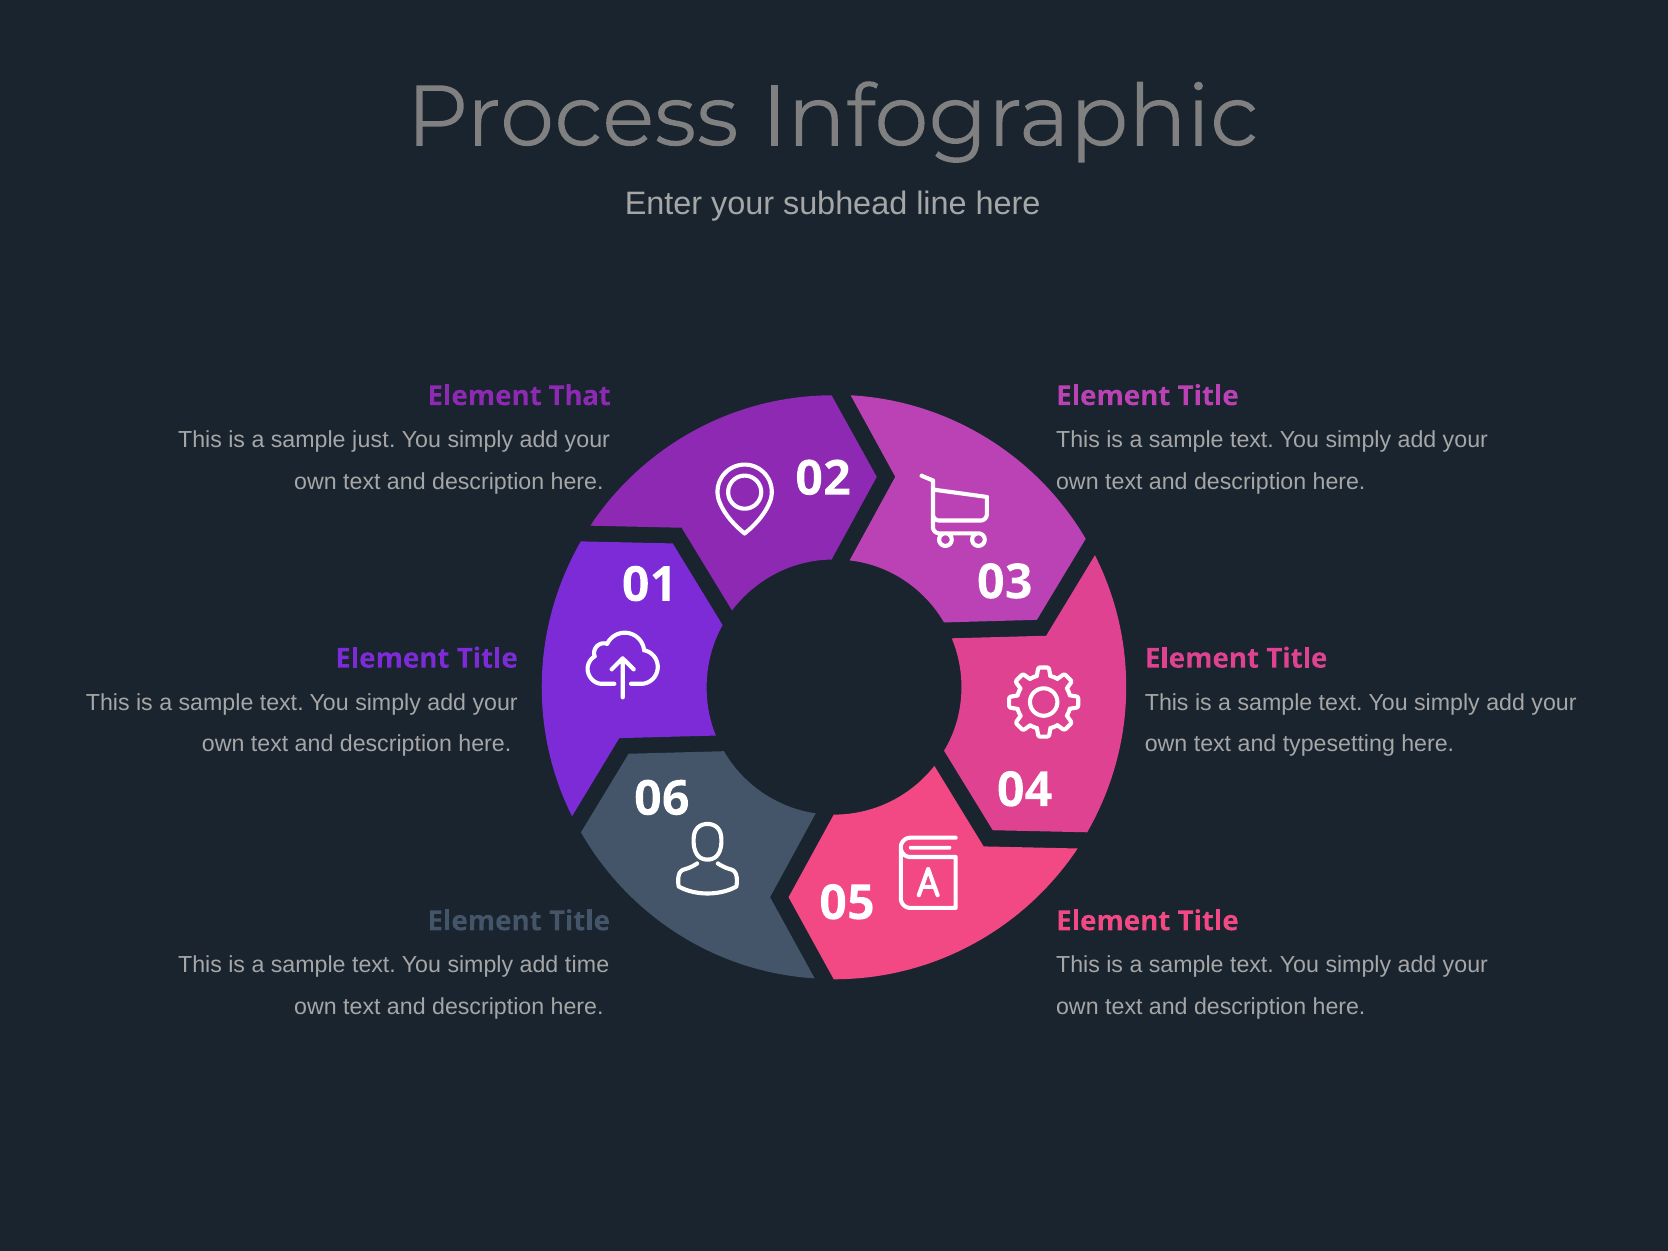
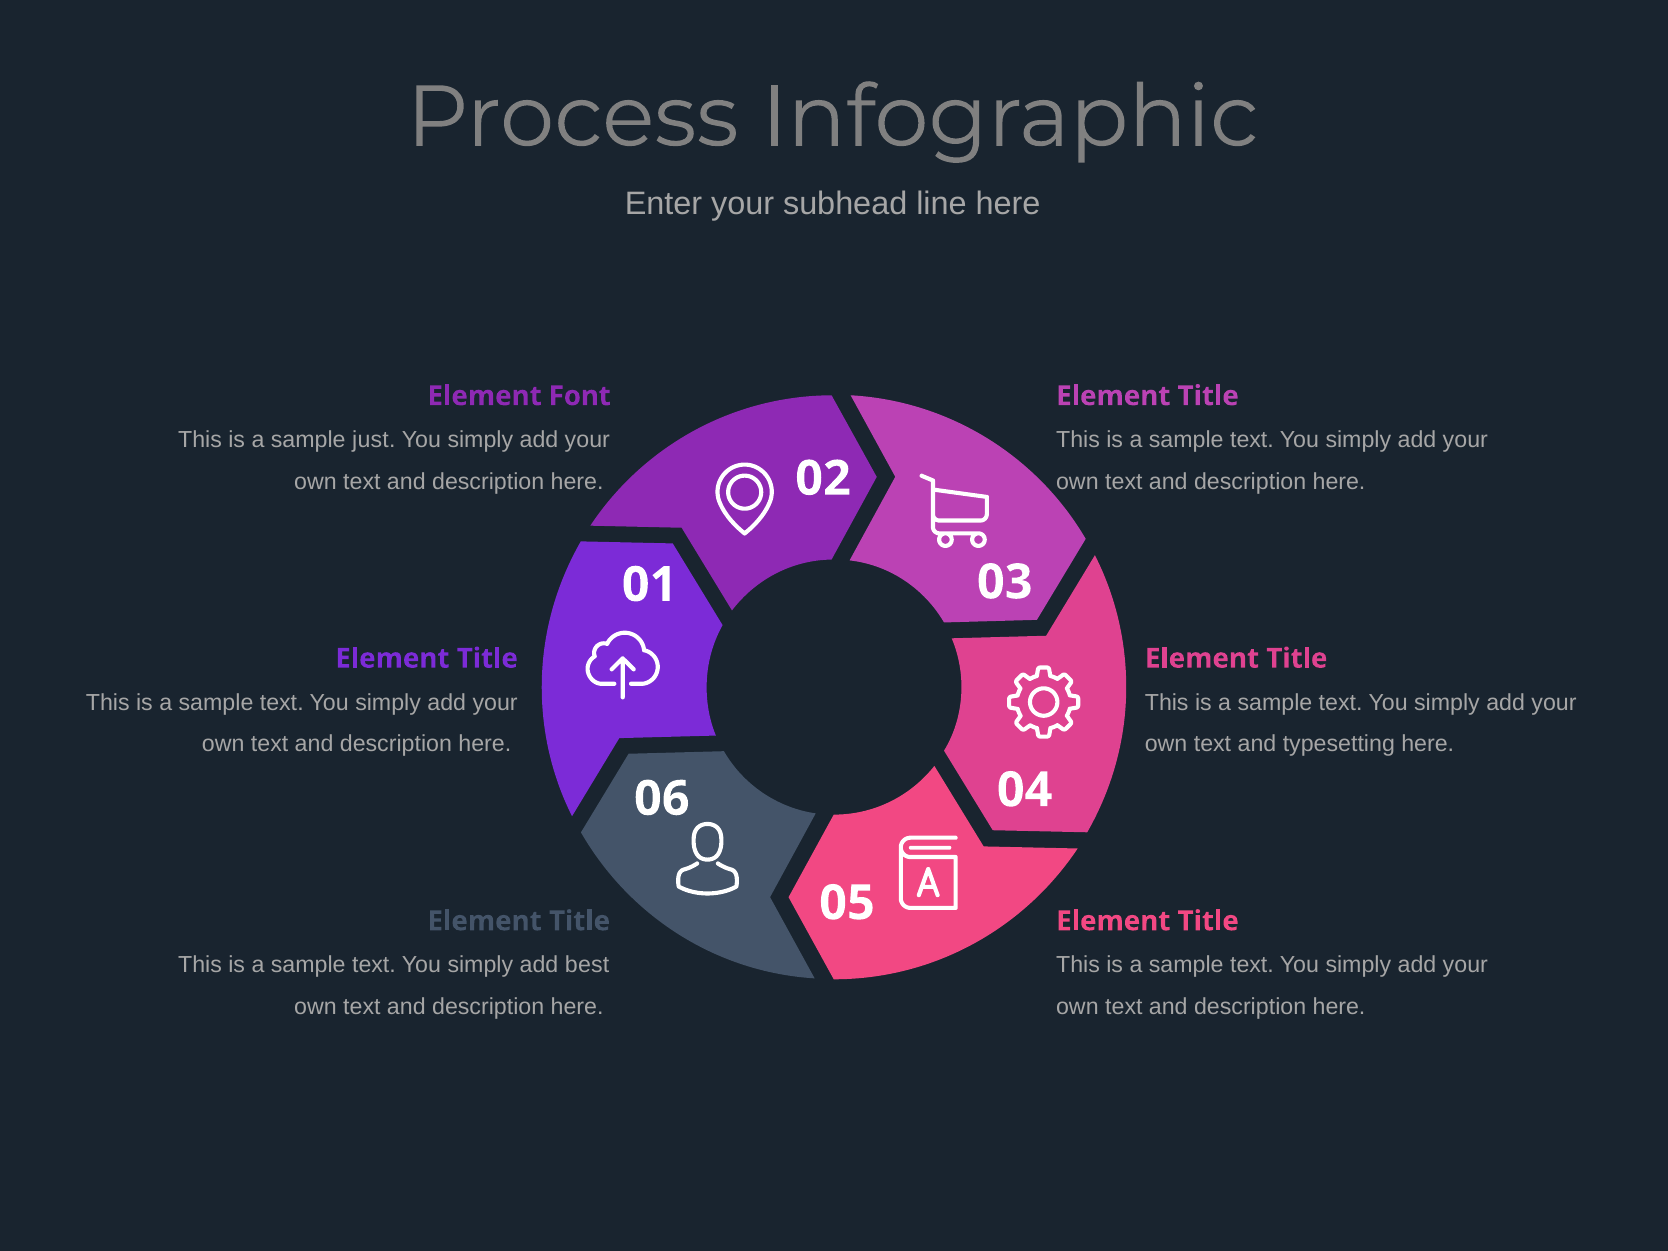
That: That -> Font
time: time -> best
